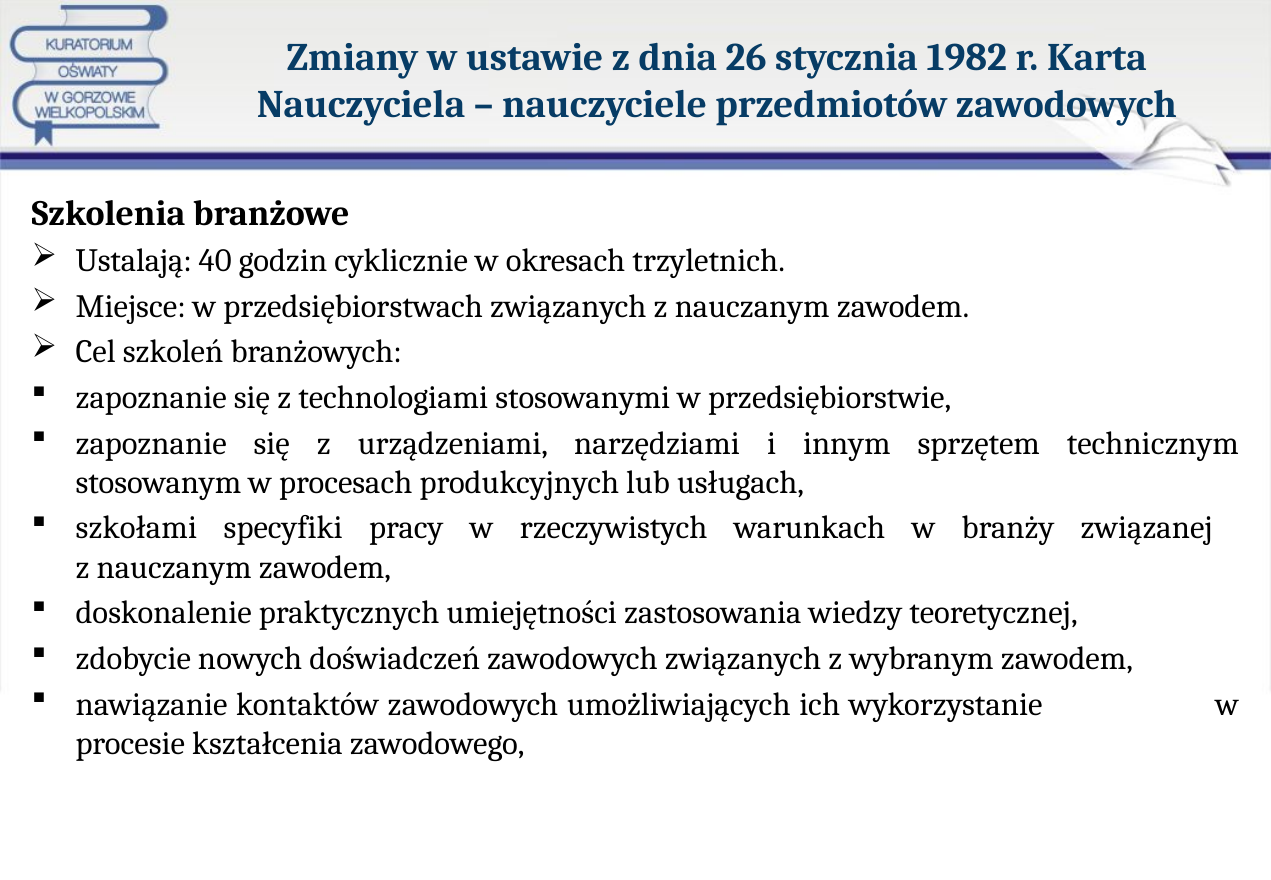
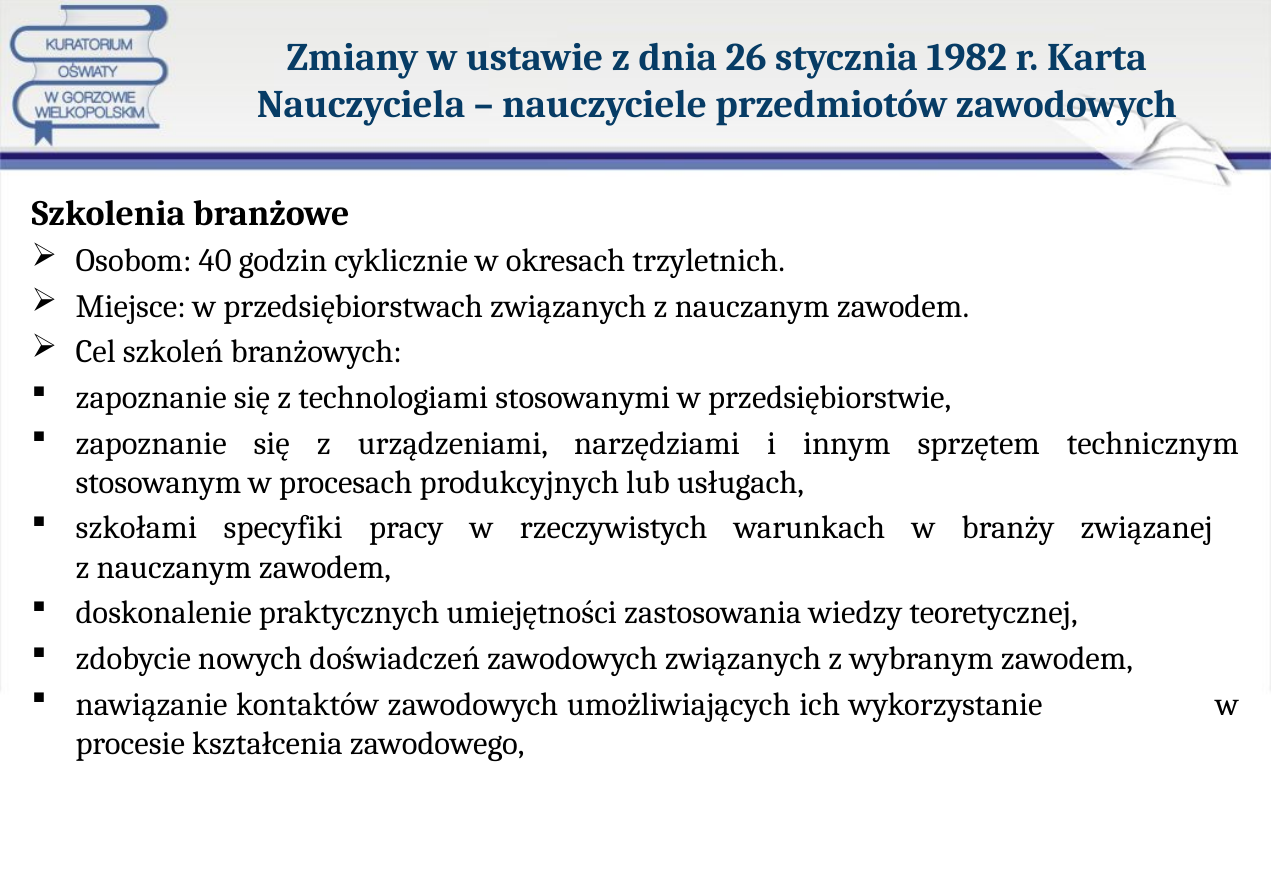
Ustalają: Ustalają -> Osobom
